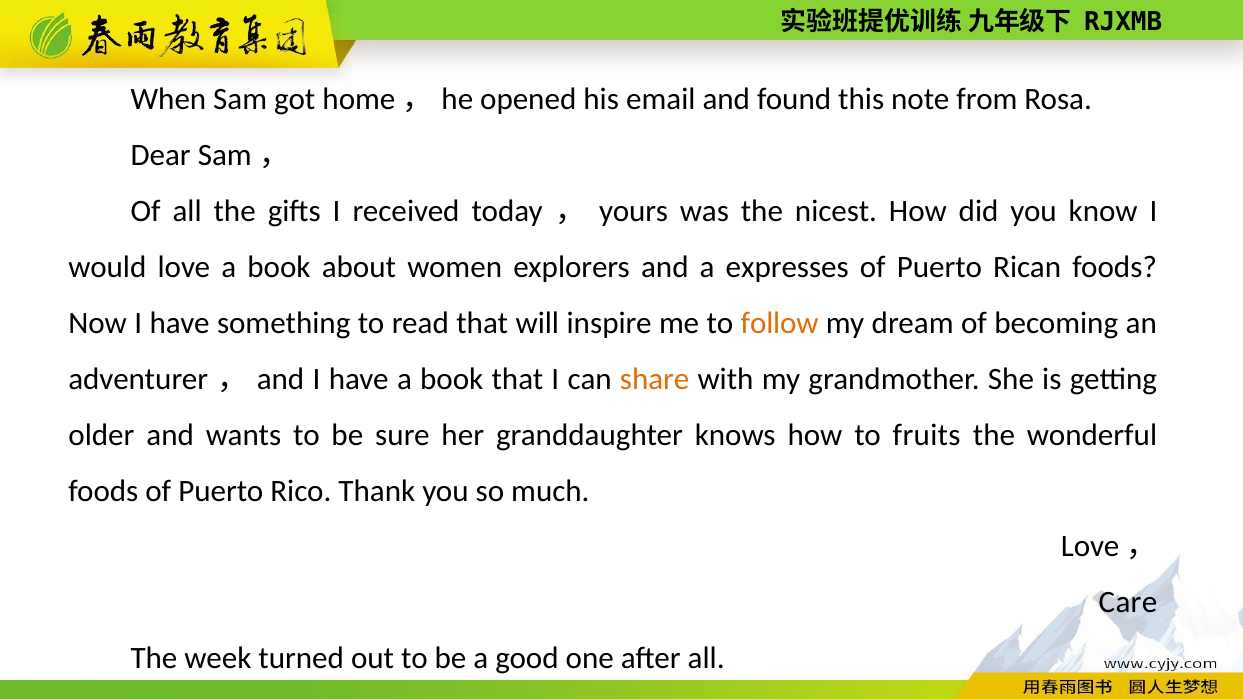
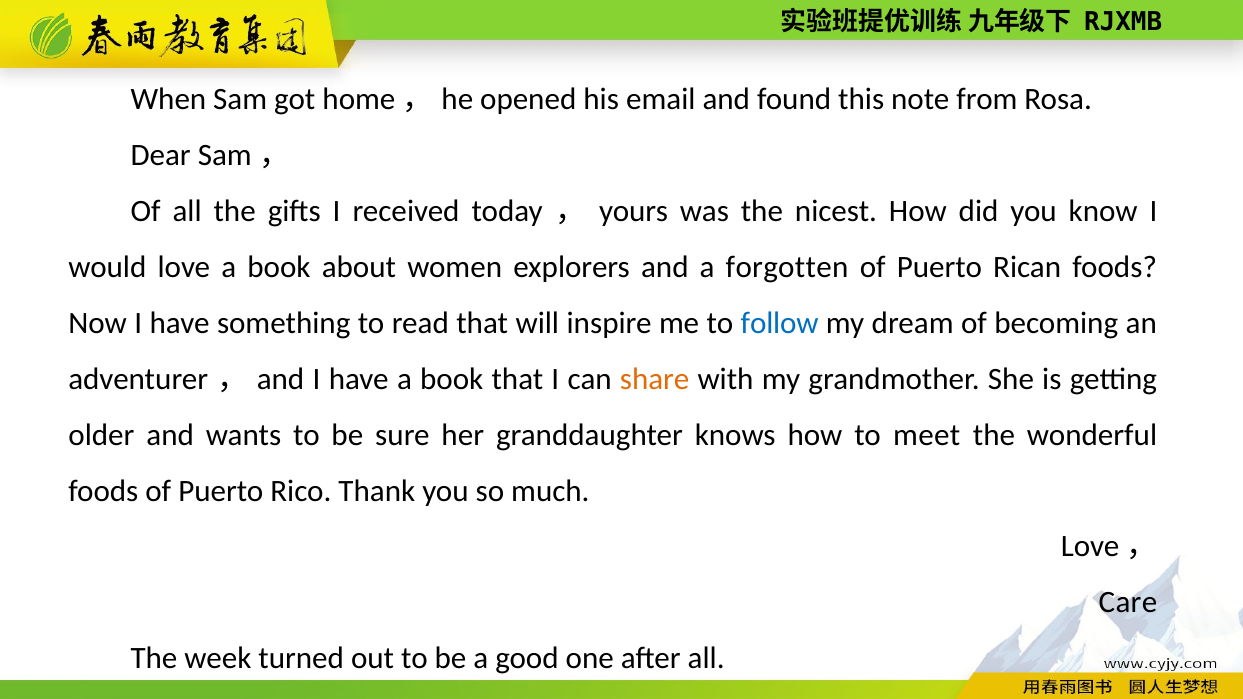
expresses: expresses -> forgotten
follow colour: orange -> blue
fruits: fruits -> meet
